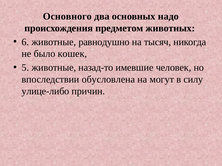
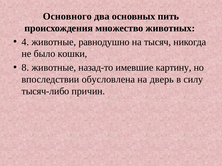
надо: надо -> пить
предметом: предметом -> множество
6: 6 -> 4
кошек: кошек -> кошки
5: 5 -> 8
человек: человек -> картину
могут: могут -> дверь
улице-либо: улице-либо -> тысяч-либо
